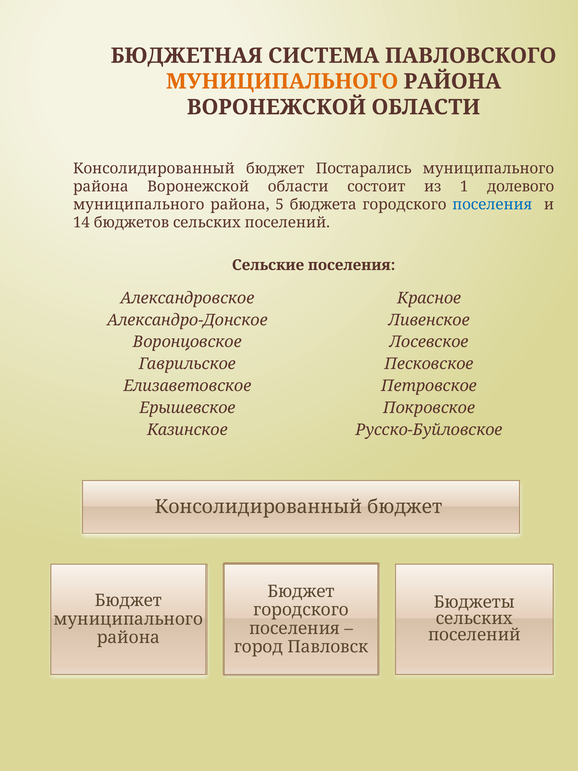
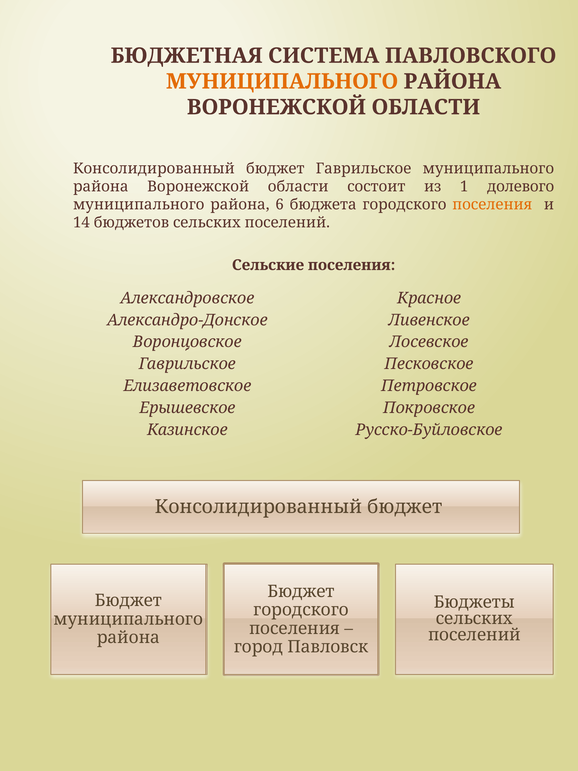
бюджет Постарались: Постарались -> Гаврильское
5: 5 -> 6
поселения at (492, 205) colour: blue -> orange
